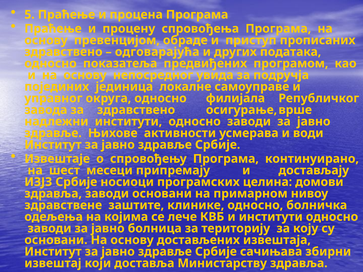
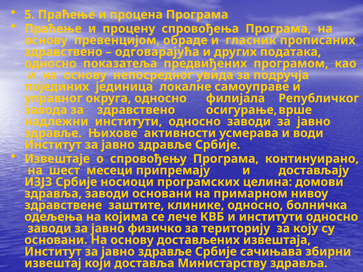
приступ: приступ -> гласник
болница: болница -> физичко
